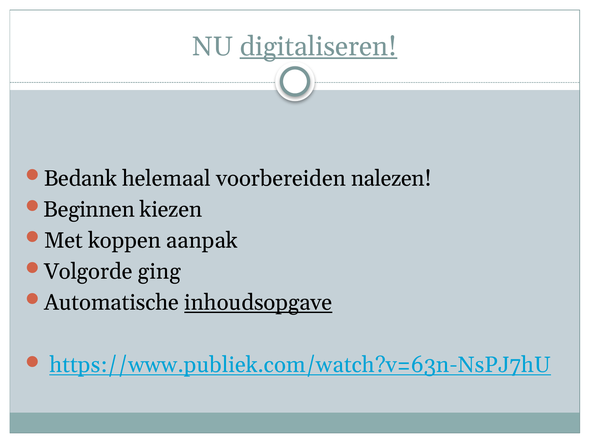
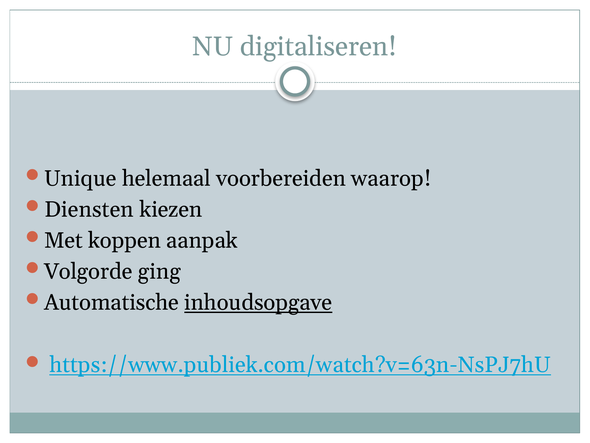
digitaliseren underline: present -> none
Bedank: Bedank -> Unique
nalezen: nalezen -> waarop
Beginnen: Beginnen -> Diensten
